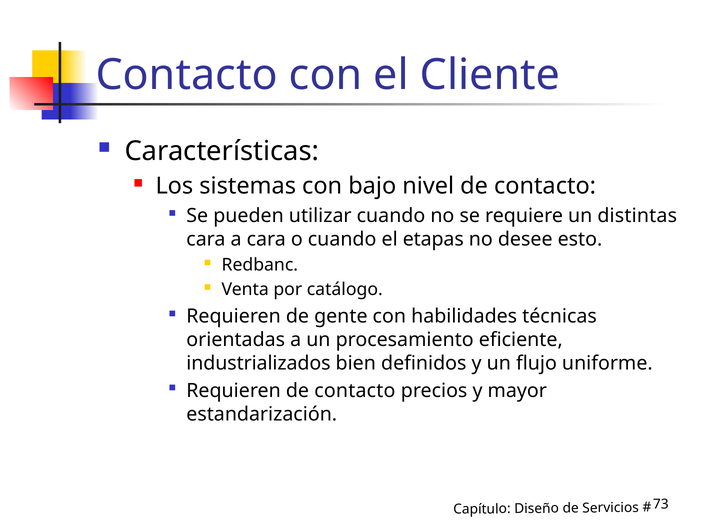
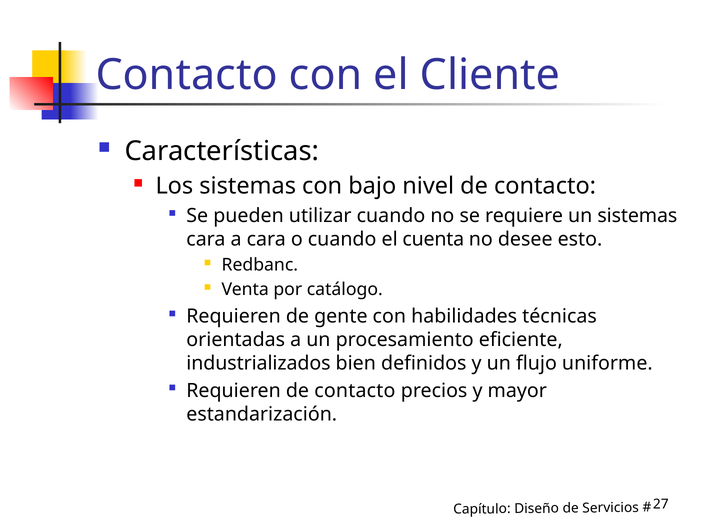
un distintas: distintas -> sistemas
etapas: etapas -> cuenta
73: 73 -> 27
